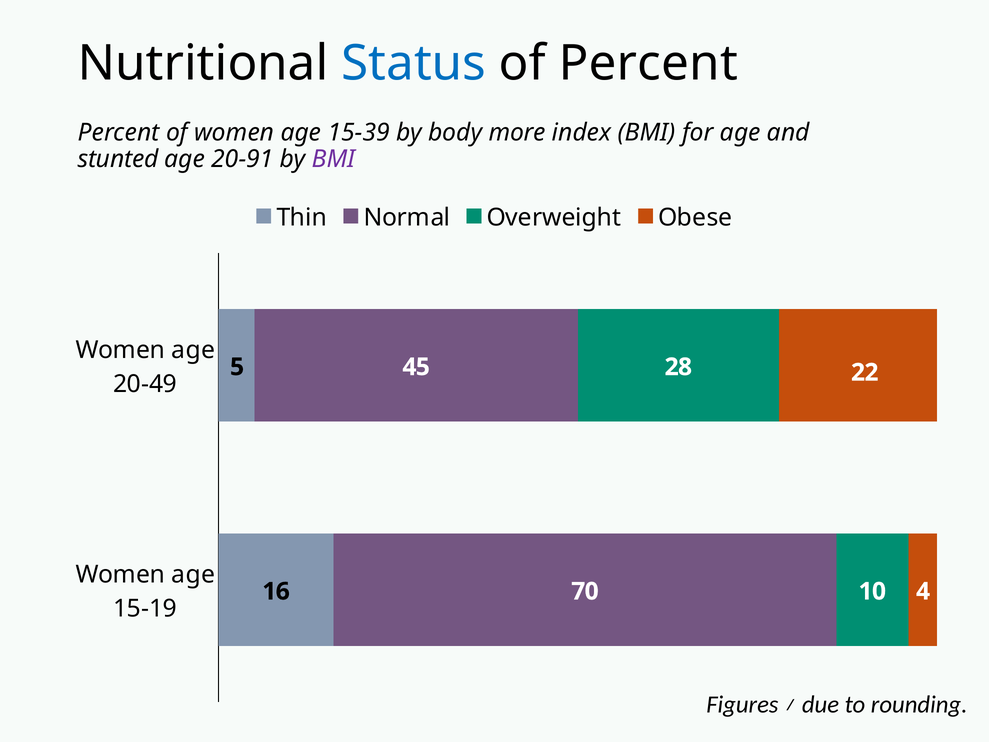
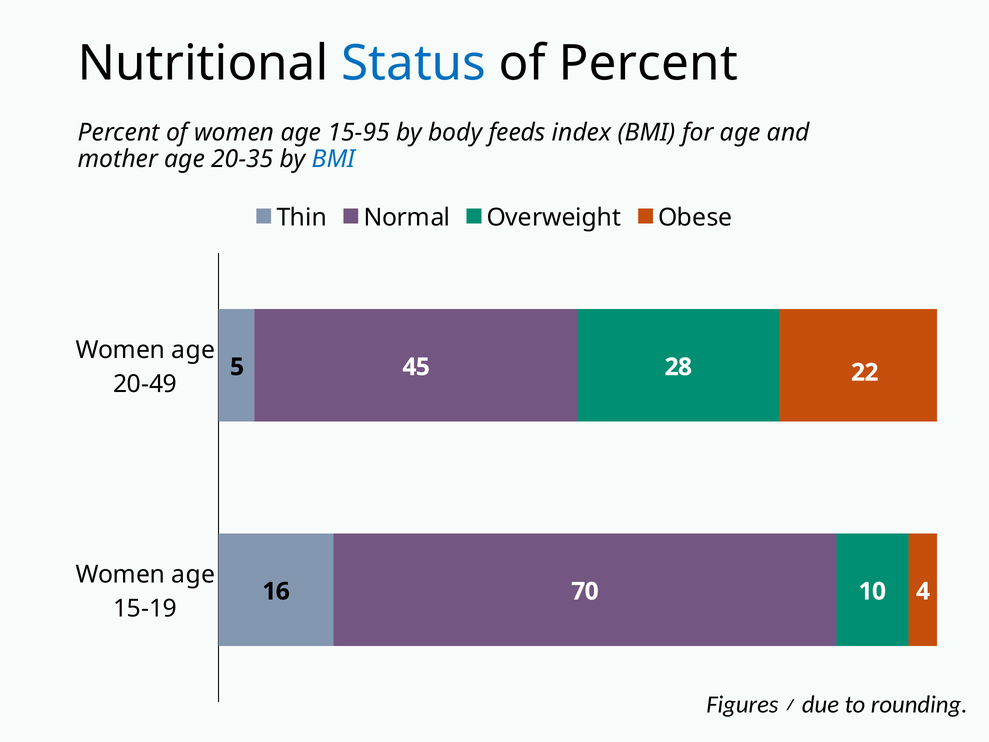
15-39: 15-39 -> 15-95
more: more -> feeds
stunted: stunted -> mother
20-91: 20-91 -> 20-35
BMI at (334, 159) colour: purple -> blue
